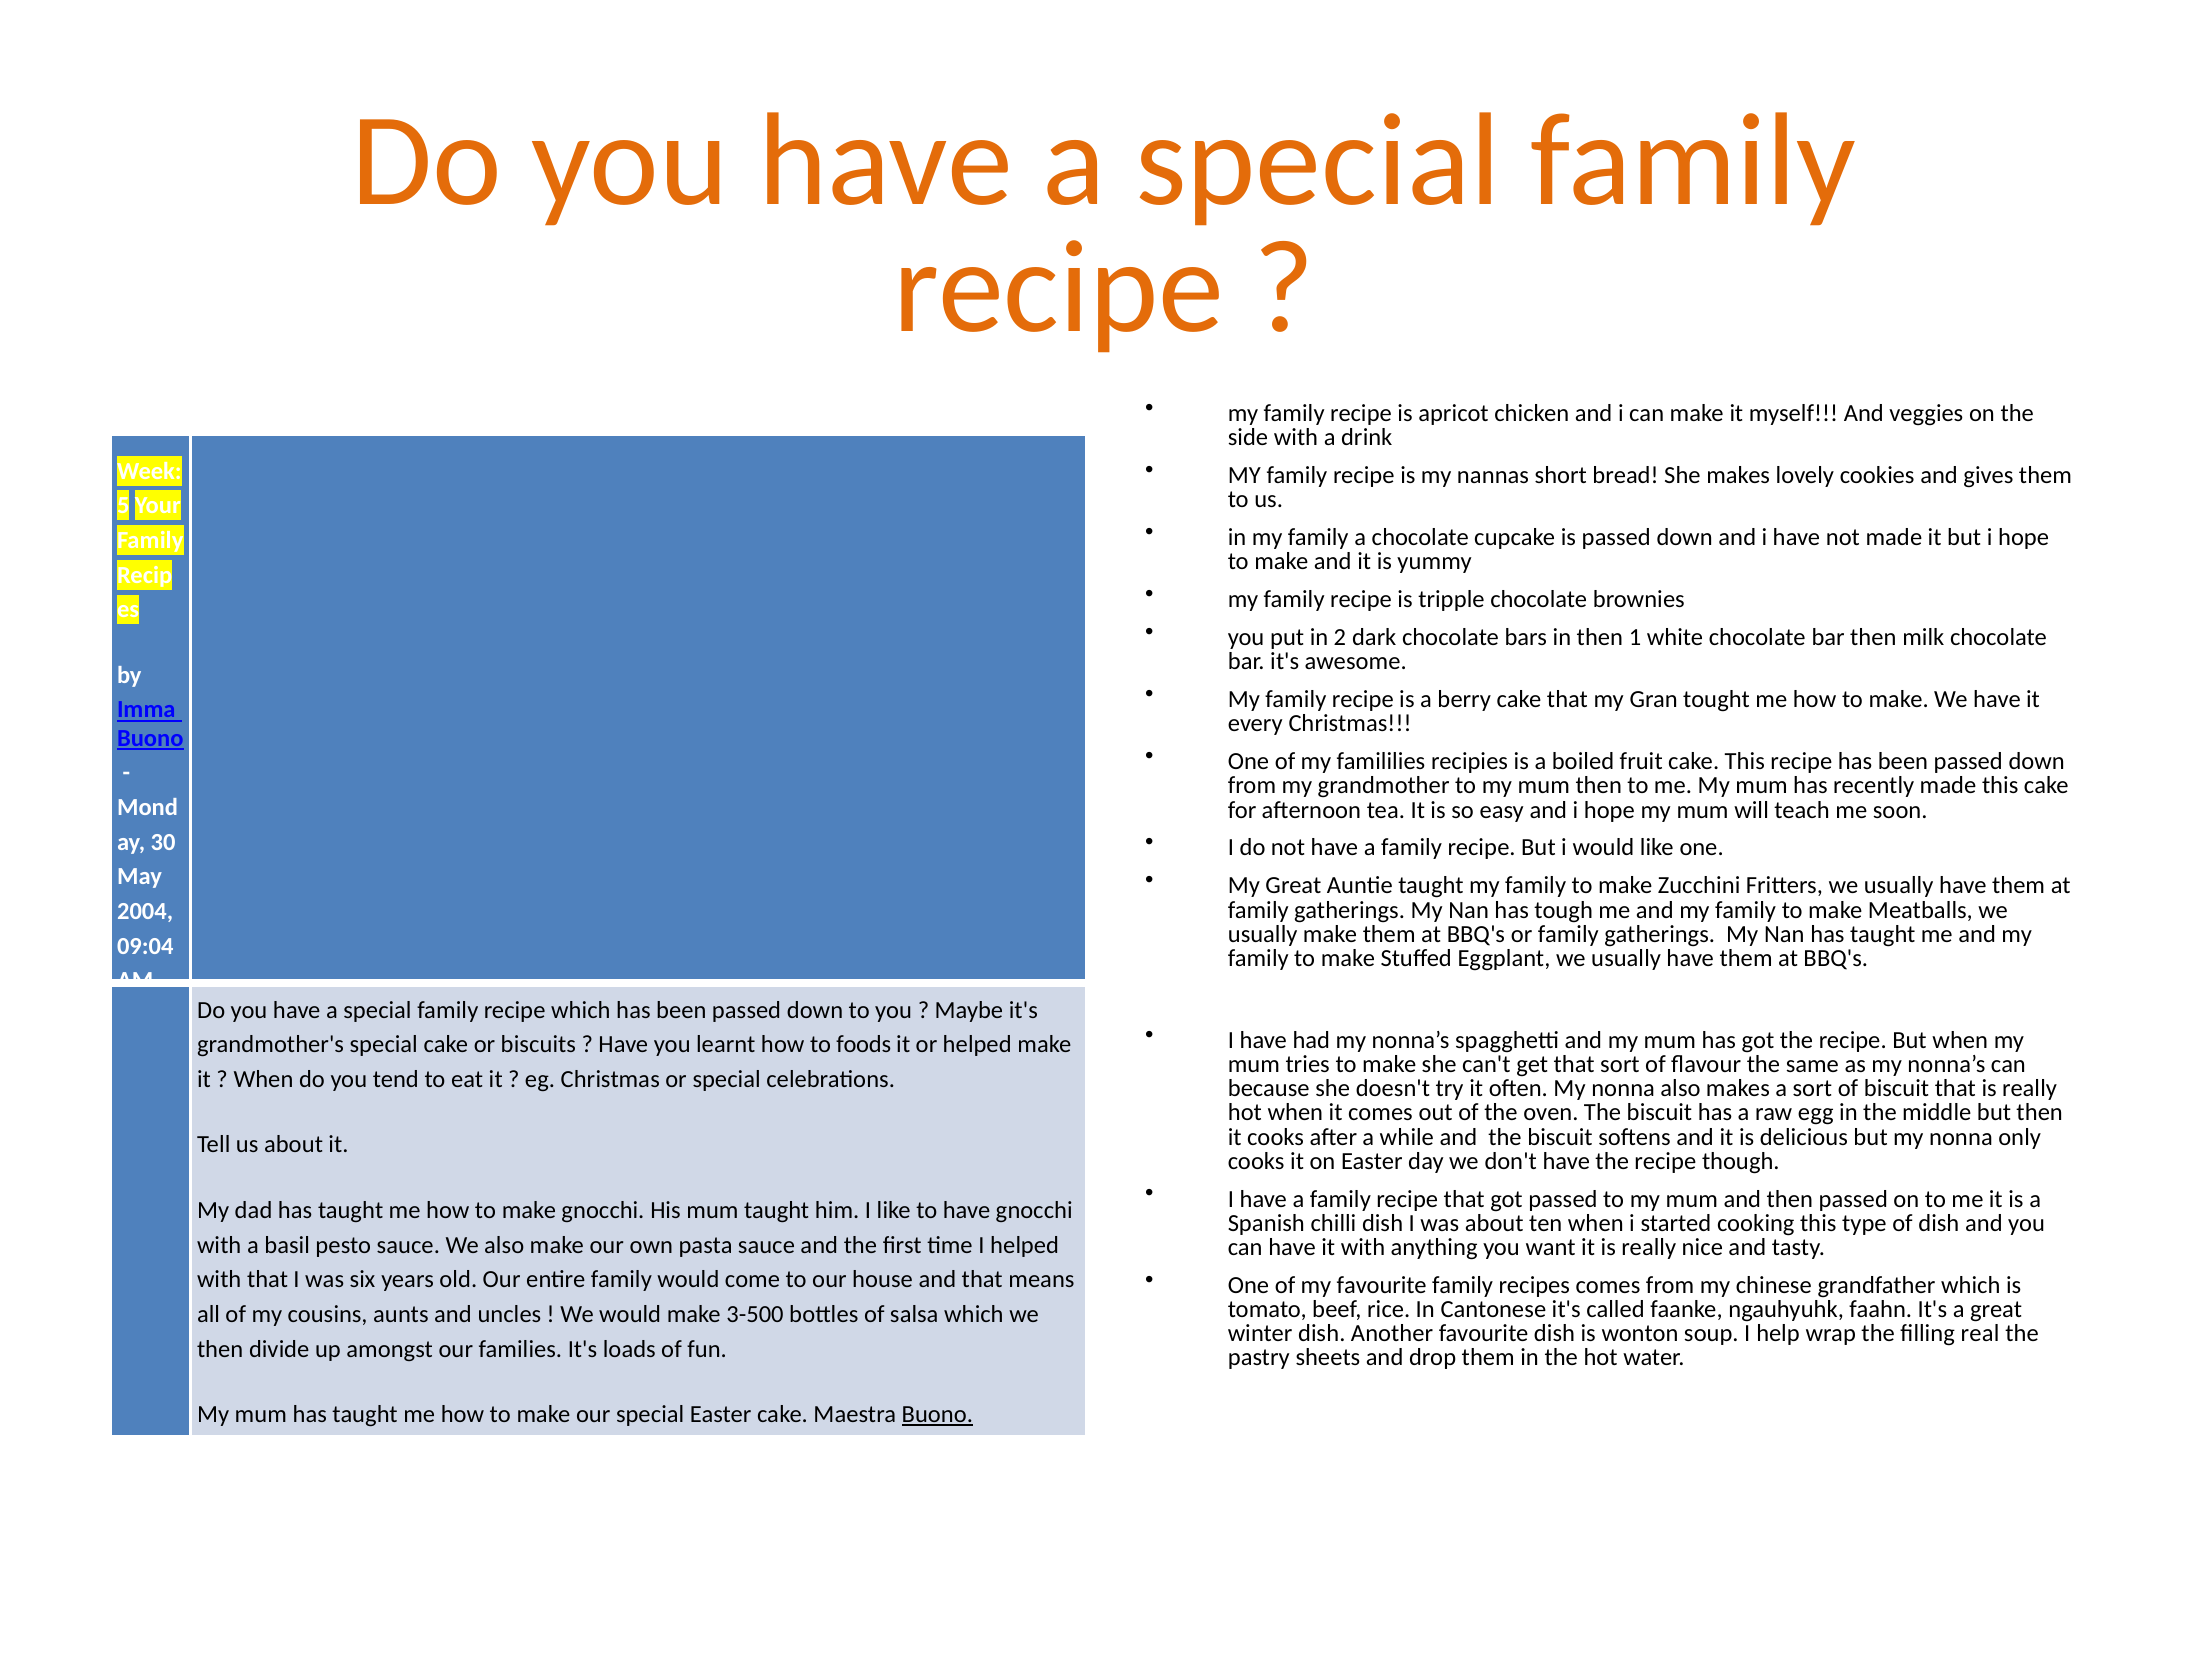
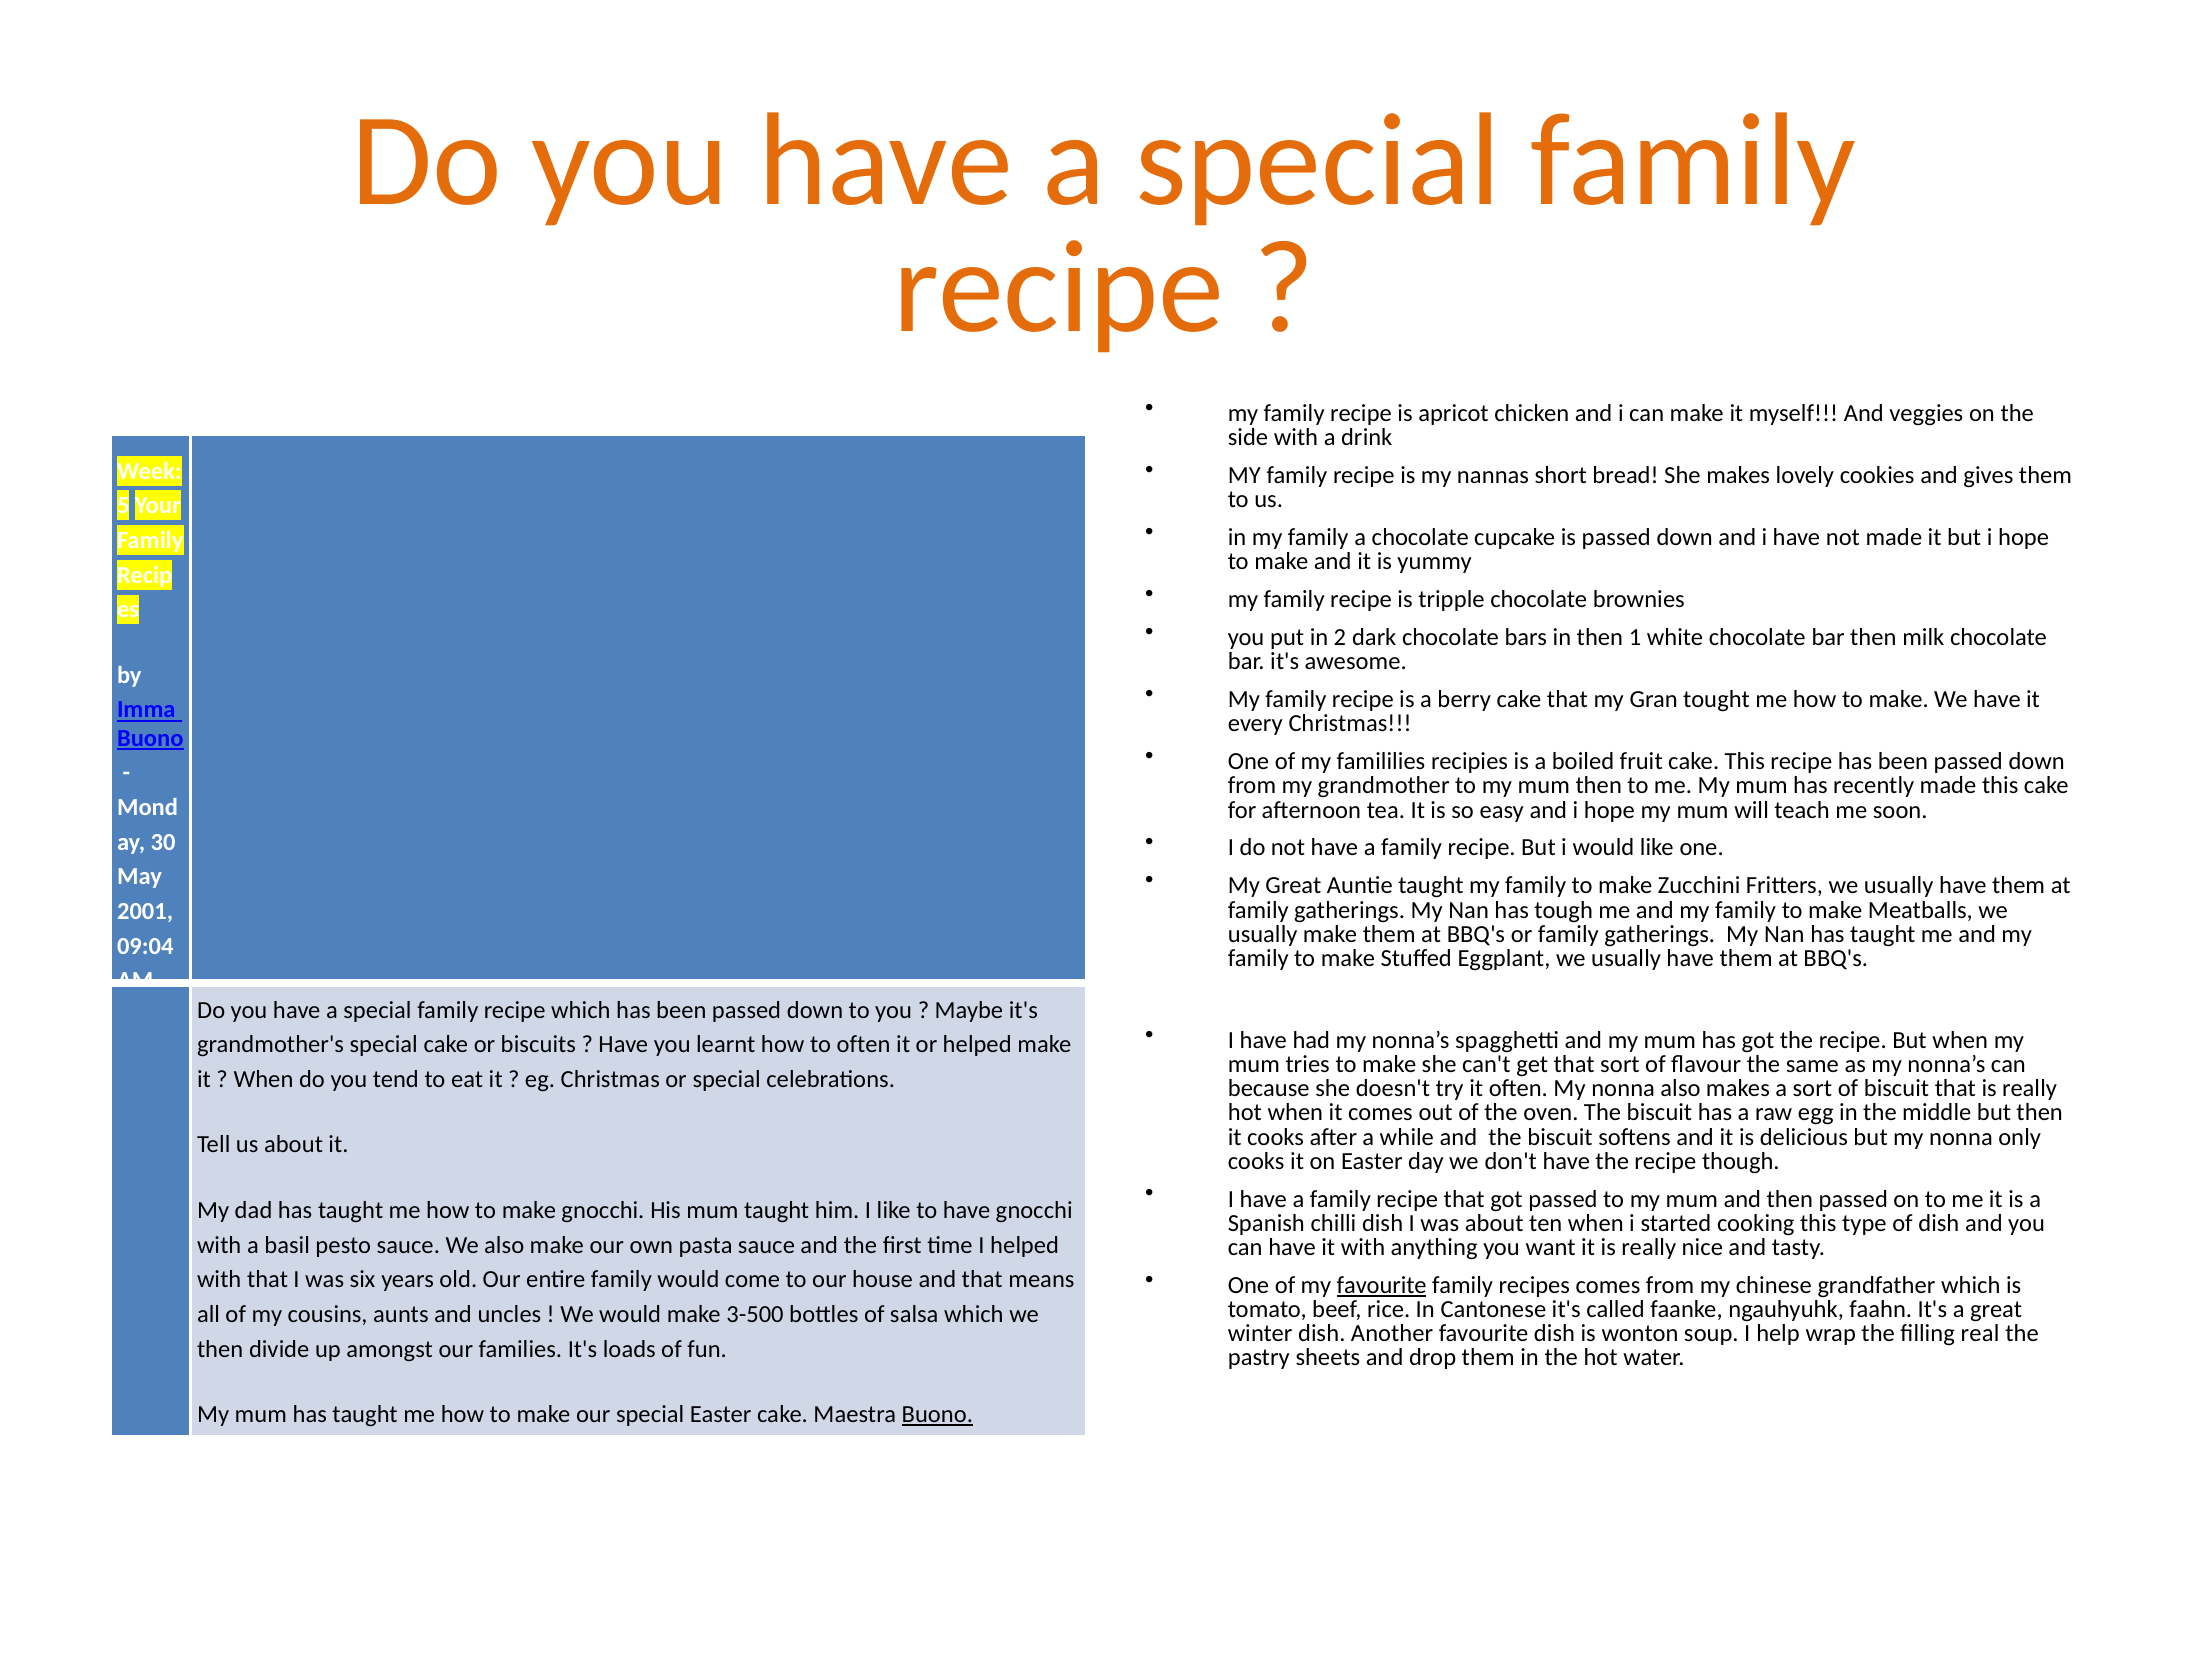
2004: 2004 -> 2001
to foods: foods -> often
favourite at (1382, 1285) underline: none -> present
